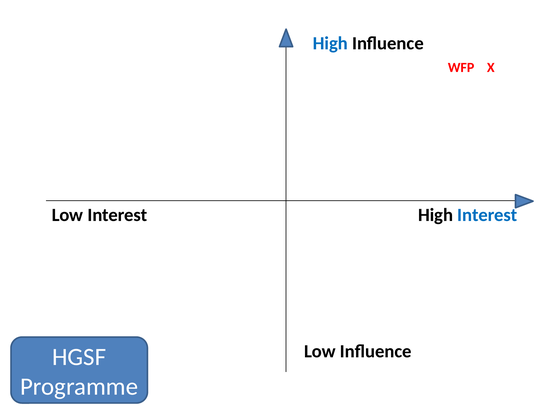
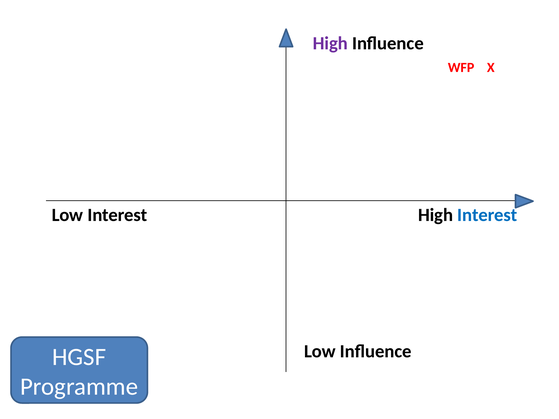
High at (330, 43) colour: blue -> purple
